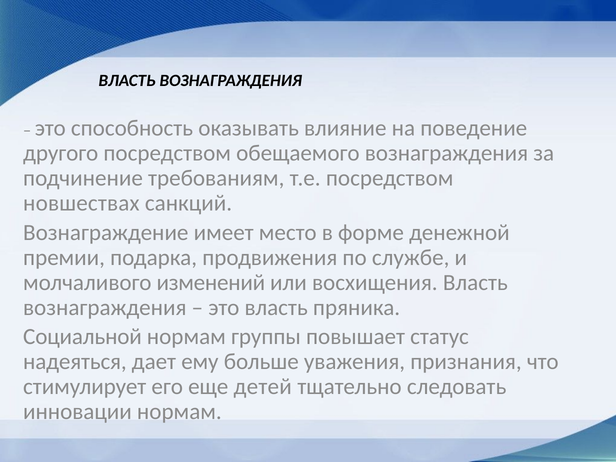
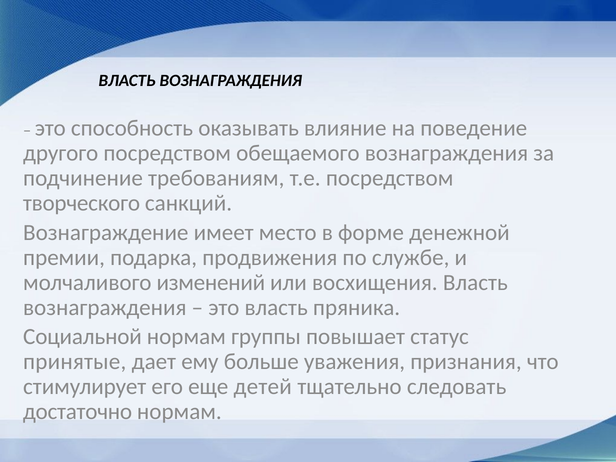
новшествах: новшествах -> творческого
надеяться: надеяться -> принятые
инновации: инновации -> достаточно
